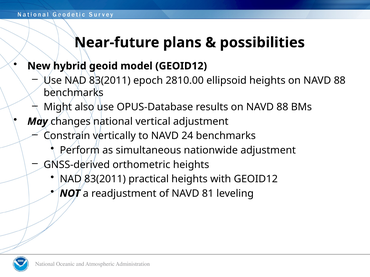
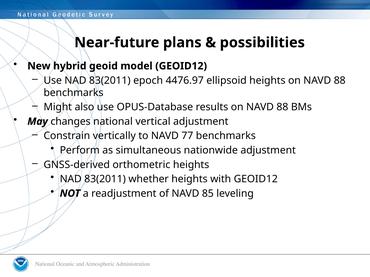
2810.00: 2810.00 -> 4476.97
24: 24 -> 77
practical: practical -> whether
81: 81 -> 85
